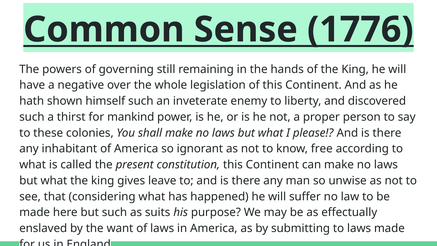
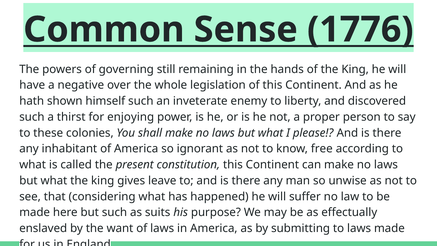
mankind: mankind -> enjoying
